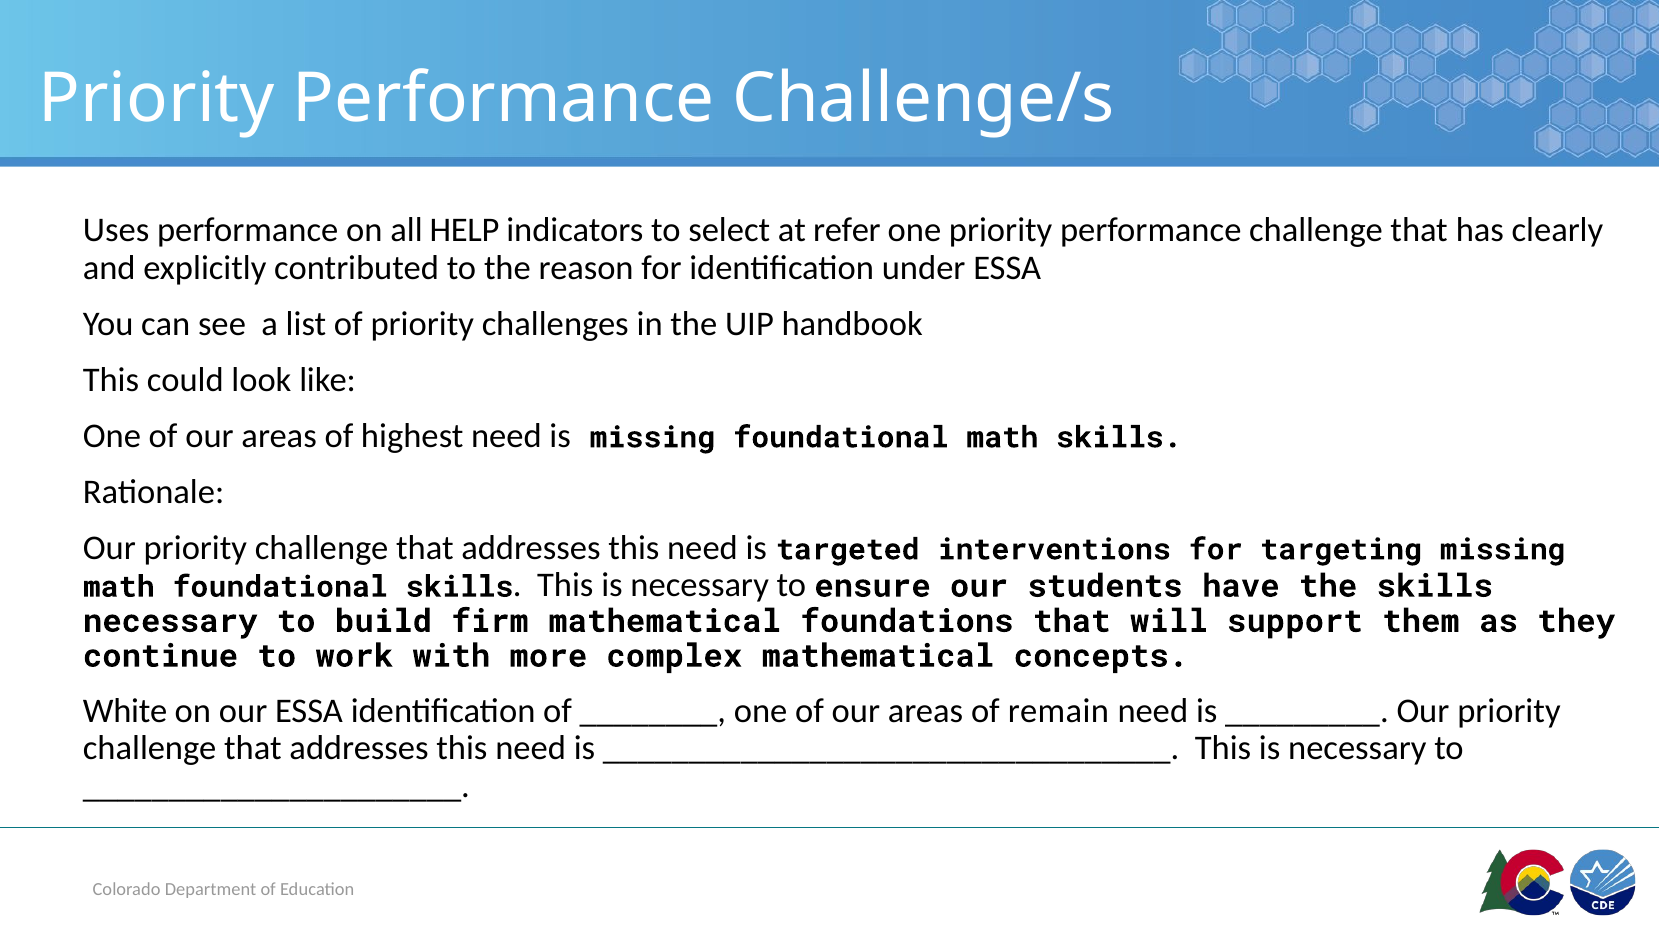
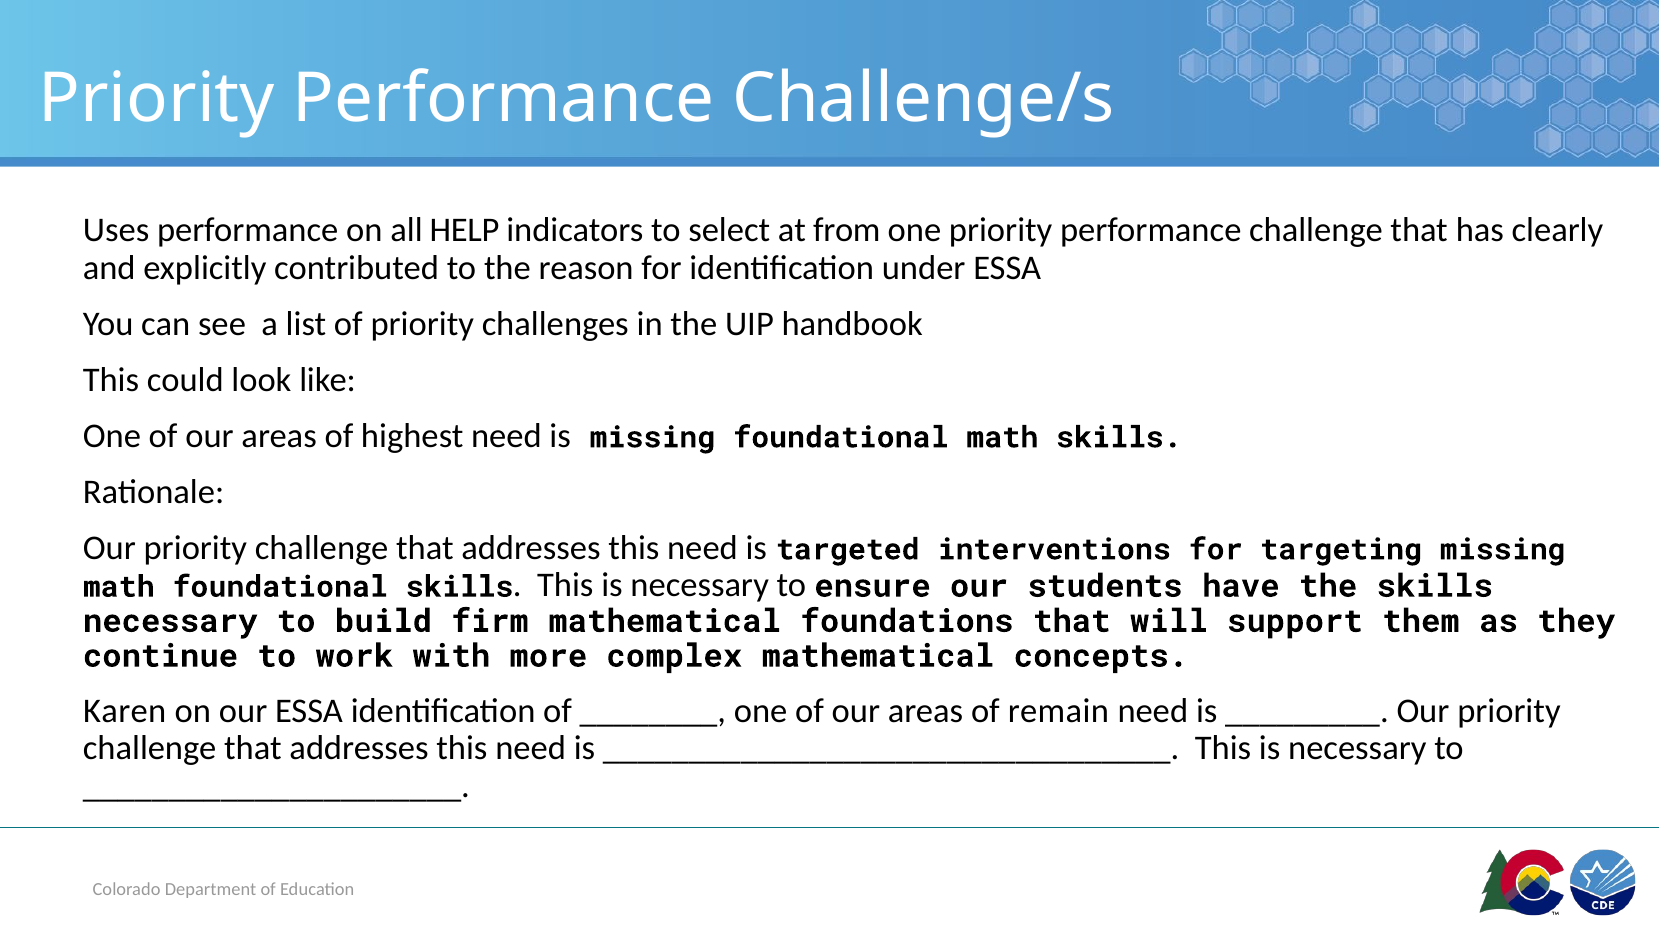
refer: refer -> from
White: White -> Karen
